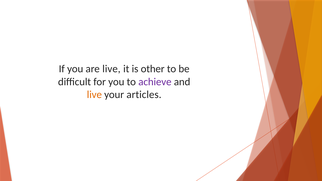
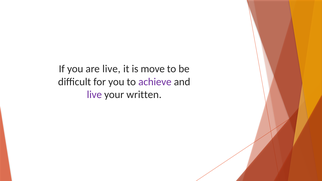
other: other -> move
live at (94, 95) colour: orange -> purple
articles: articles -> written
